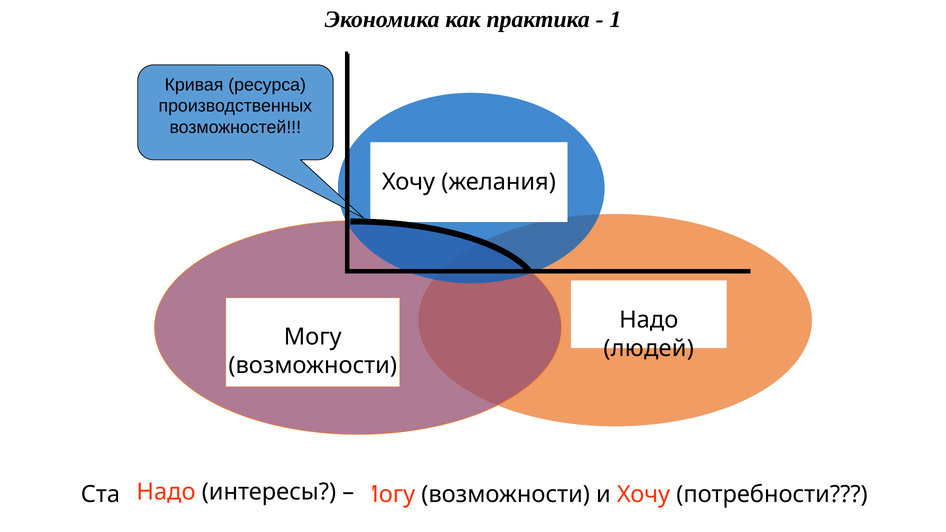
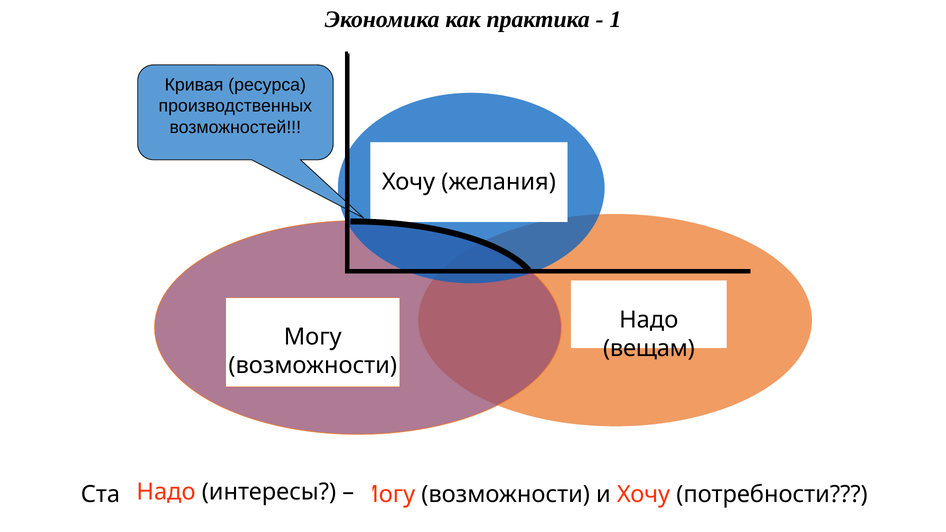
людей: людей -> вещам
